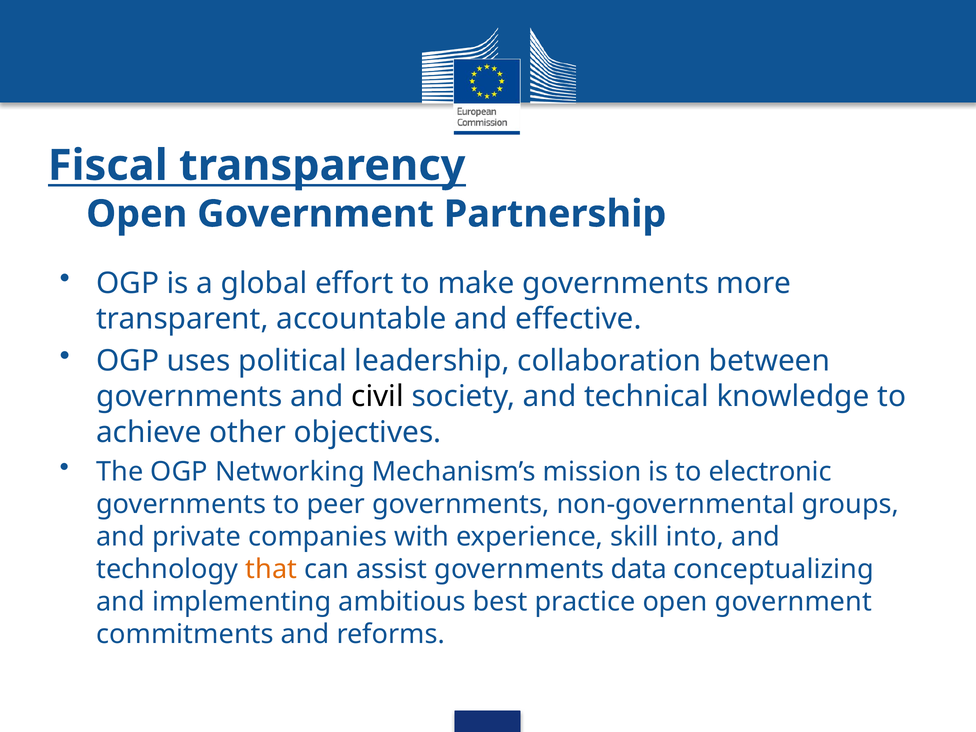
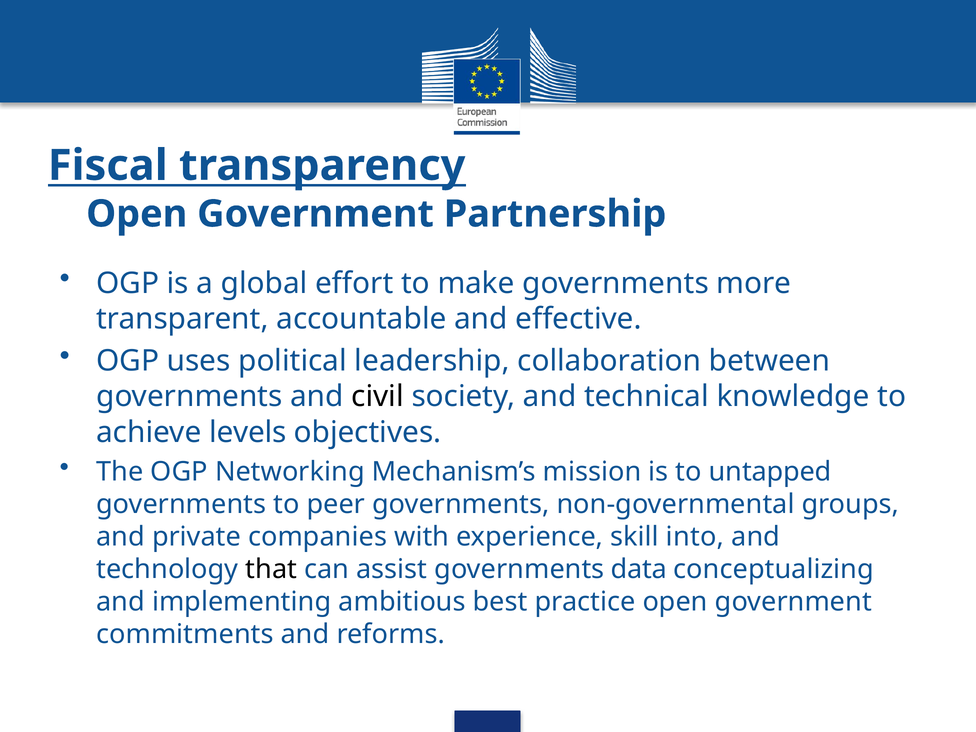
other: other -> levels
electronic: electronic -> untapped
that colour: orange -> black
